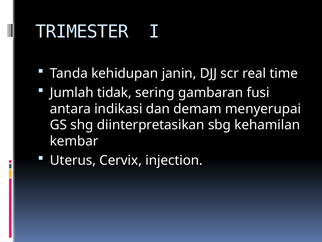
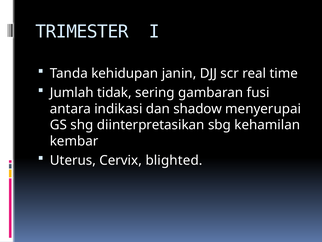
demam: demam -> shadow
injection: injection -> blighted
